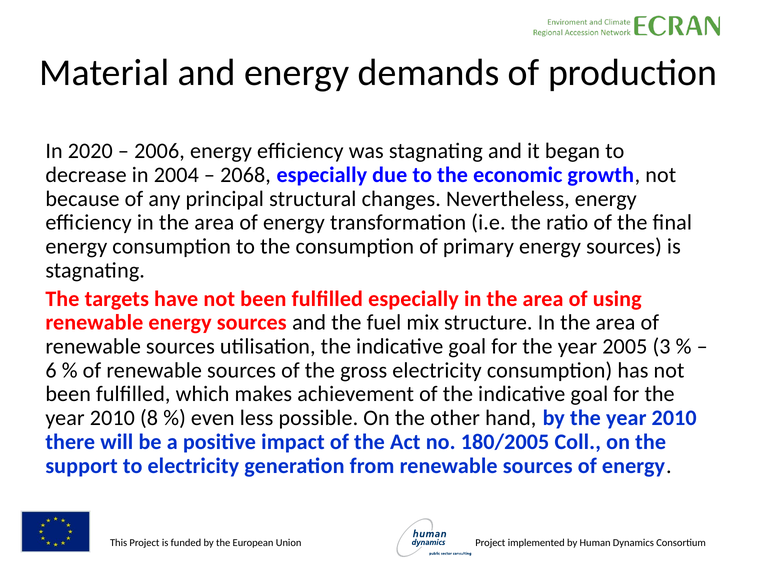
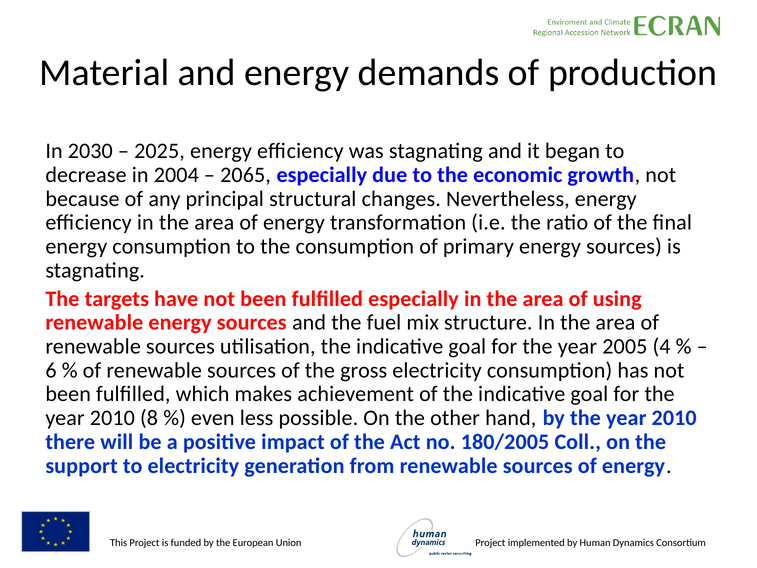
2020: 2020 -> 2030
2006: 2006 -> 2025
2068: 2068 -> 2065
3: 3 -> 4
